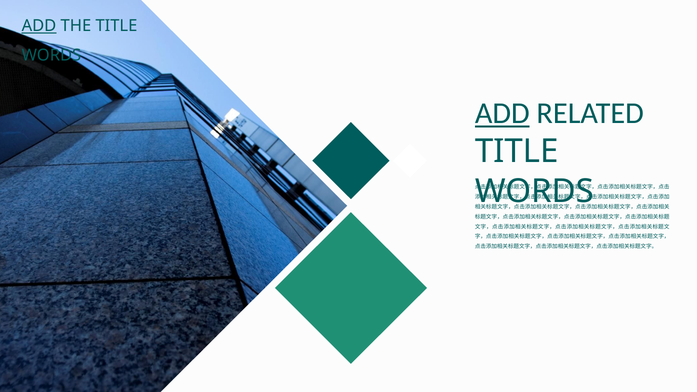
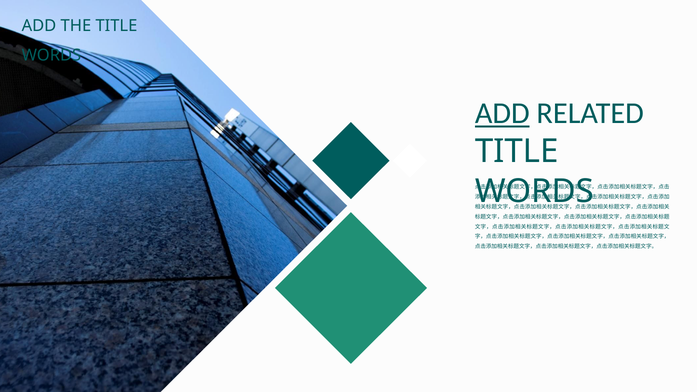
ADD at (39, 26) underline: present -> none
